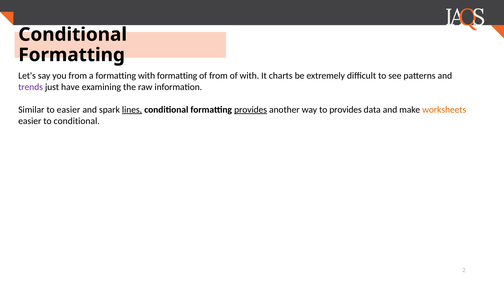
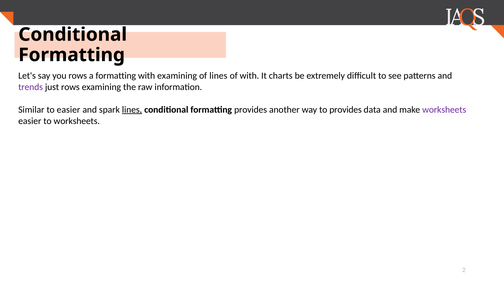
you from: from -> rows
with formatting: formatting -> examining
of from: from -> lines
just have: have -> rows
provides at (251, 110) underline: present -> none
worksheets at (444, 110) colour: orange -> purple
to conditional: conditional -> worksheets
